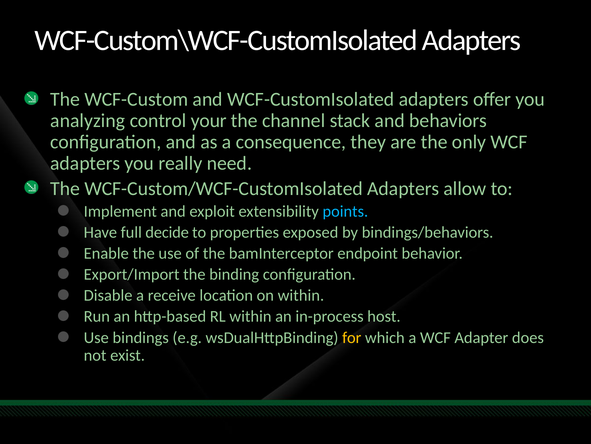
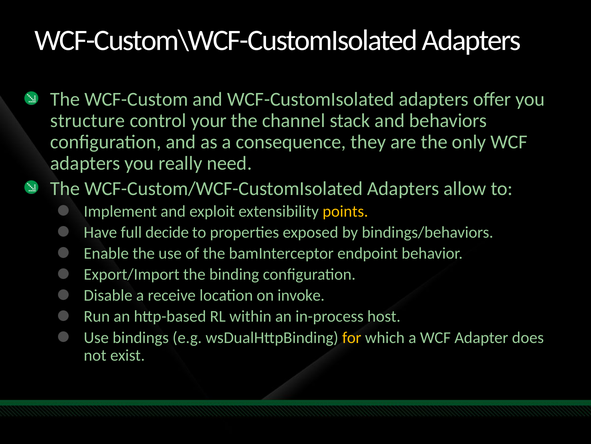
analyzing: analyzing -> structure
points colour: light blue -> yellow
on within: within -> invoke
